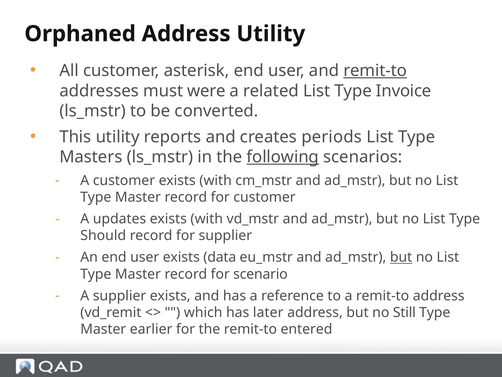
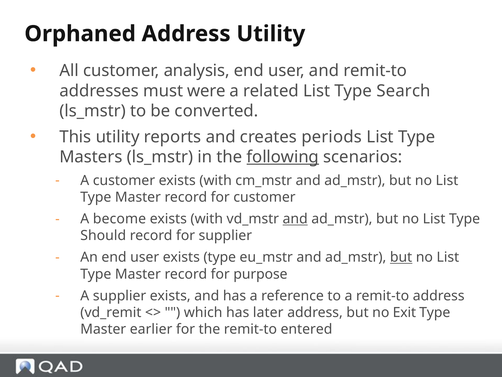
asterisk: asterisk -> analysis
remit-to at (375, 71) underline: present -> none
Invoice: Invoice -> Search
updates: updates -> become
and at (295, 219) underline: none -> present
exists data: data -> type
scenario: scenario -> purpose
Still: Still -> Exit
